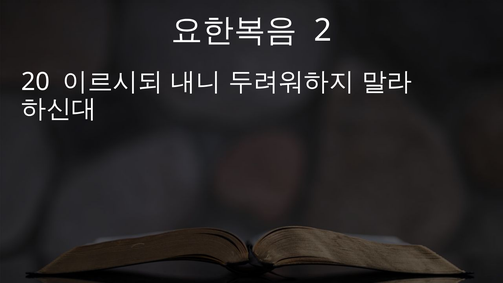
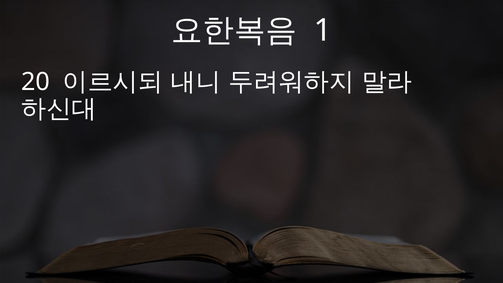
2: 2 -> 1
